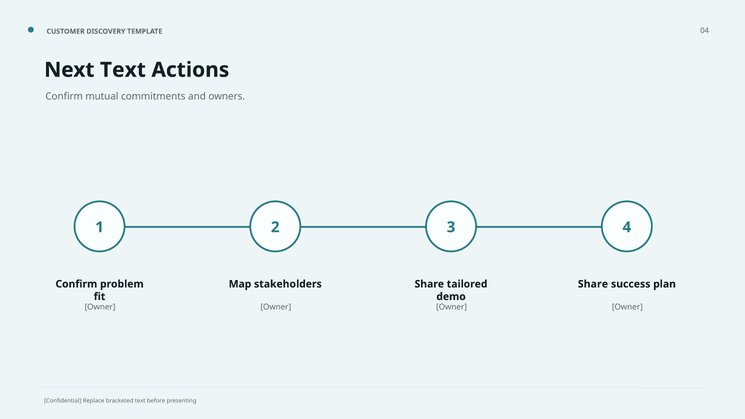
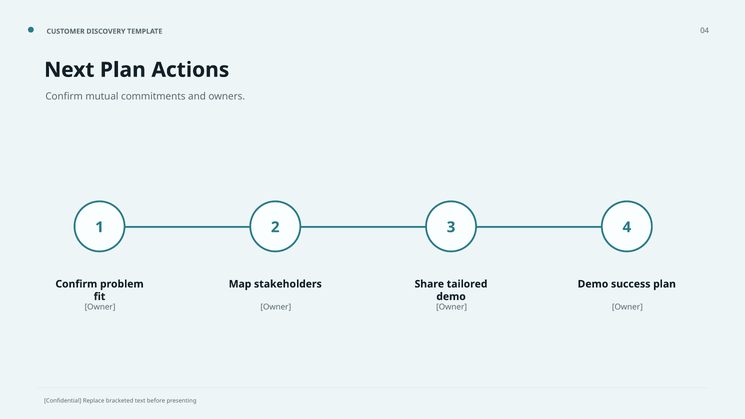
Next Text: Text -> Plan
Share at (593, 284): Share -> Demo
